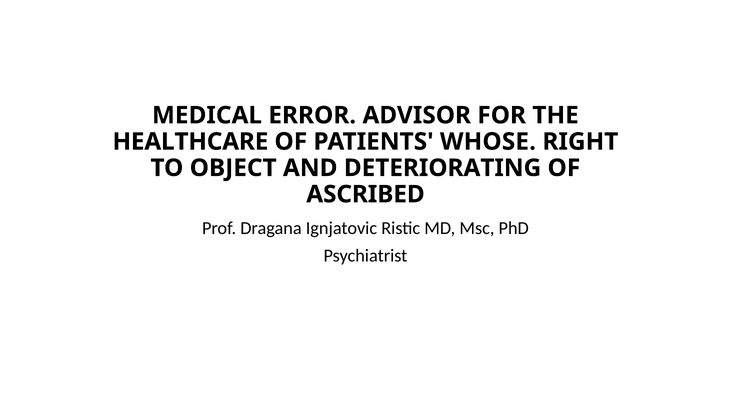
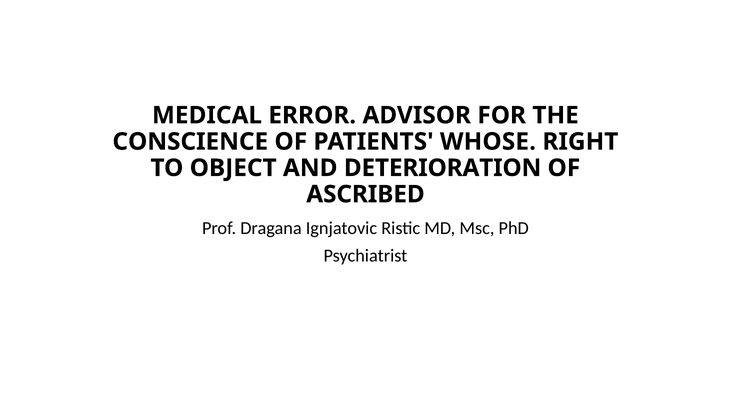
HEALTHCARE: HEALTHCARE -> CONSCIENCE
DETERIORATING: DETERIORATING -> DETERIORATION
